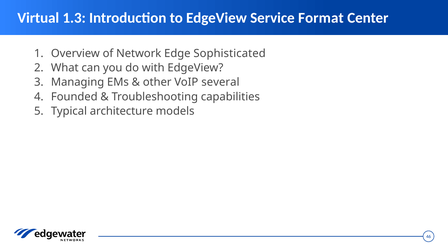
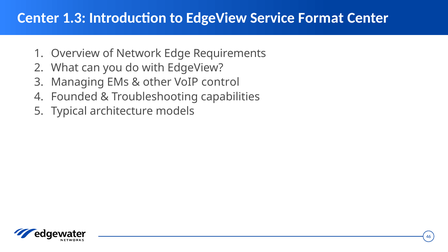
Virtual at (38, 18): Virtual -> Center
Sophisticated: Sophisticated -> Requirements
several: several -> control
